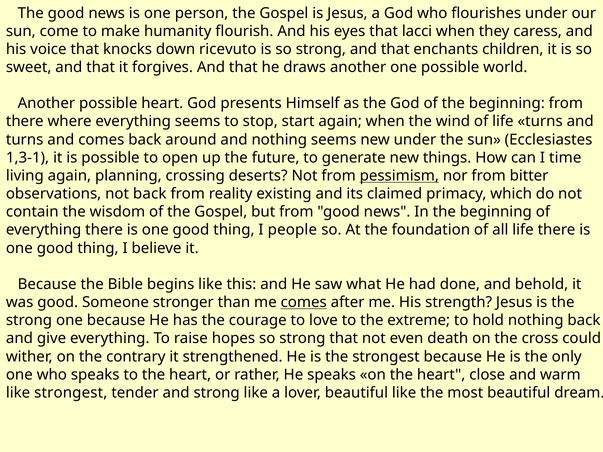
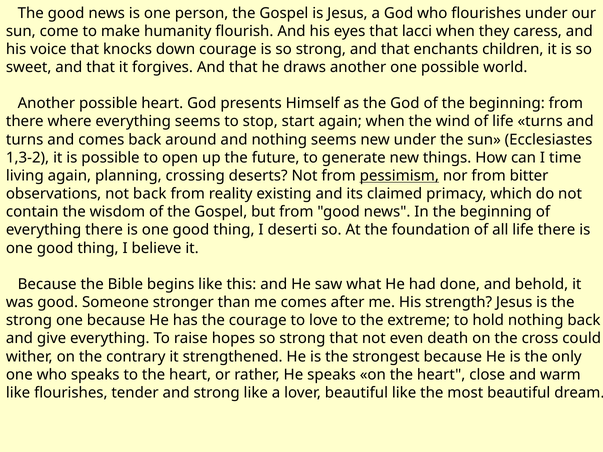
down ricevuto: ricevuto -> courage
1,3-1: 1,3-1 -> 1,3-2
people: people -> deserti
comes at (304, 302) underline: present -> none
like strongest: strongest -> flourishes
